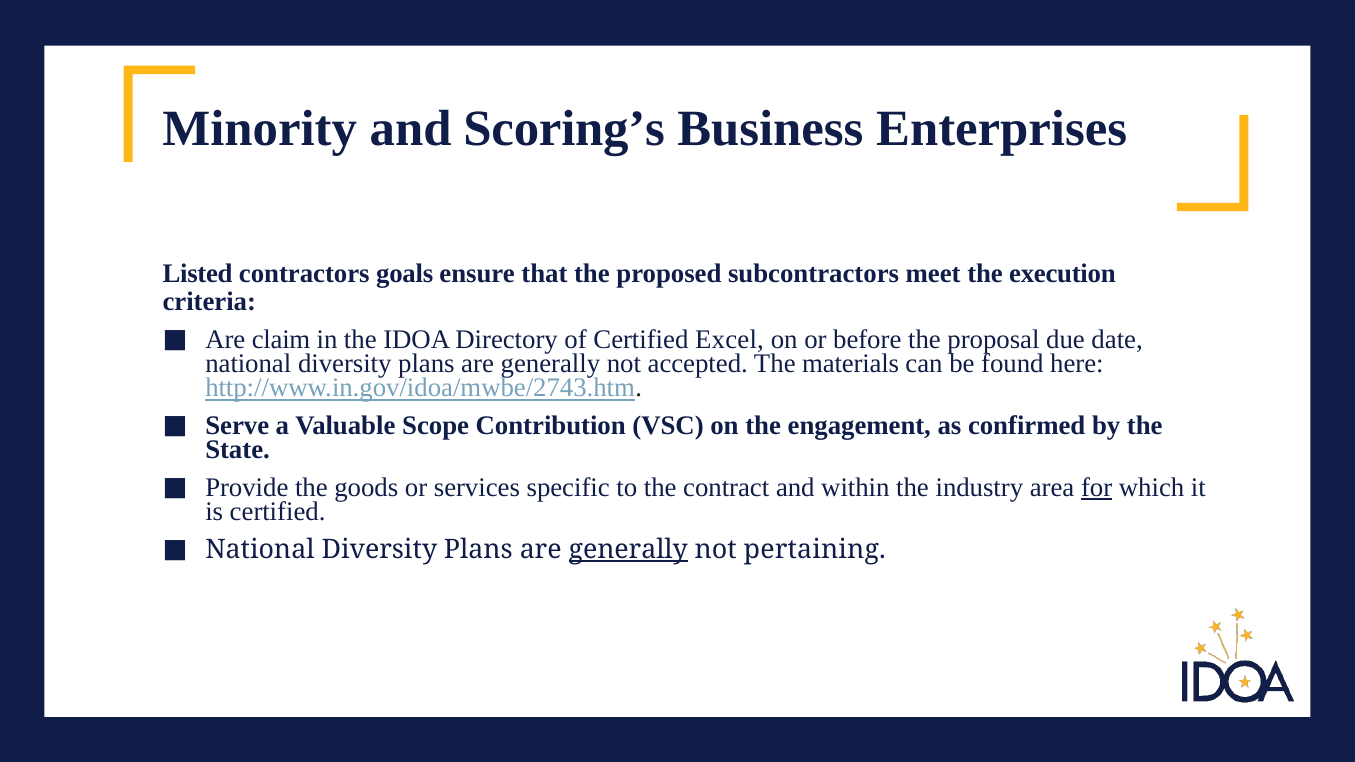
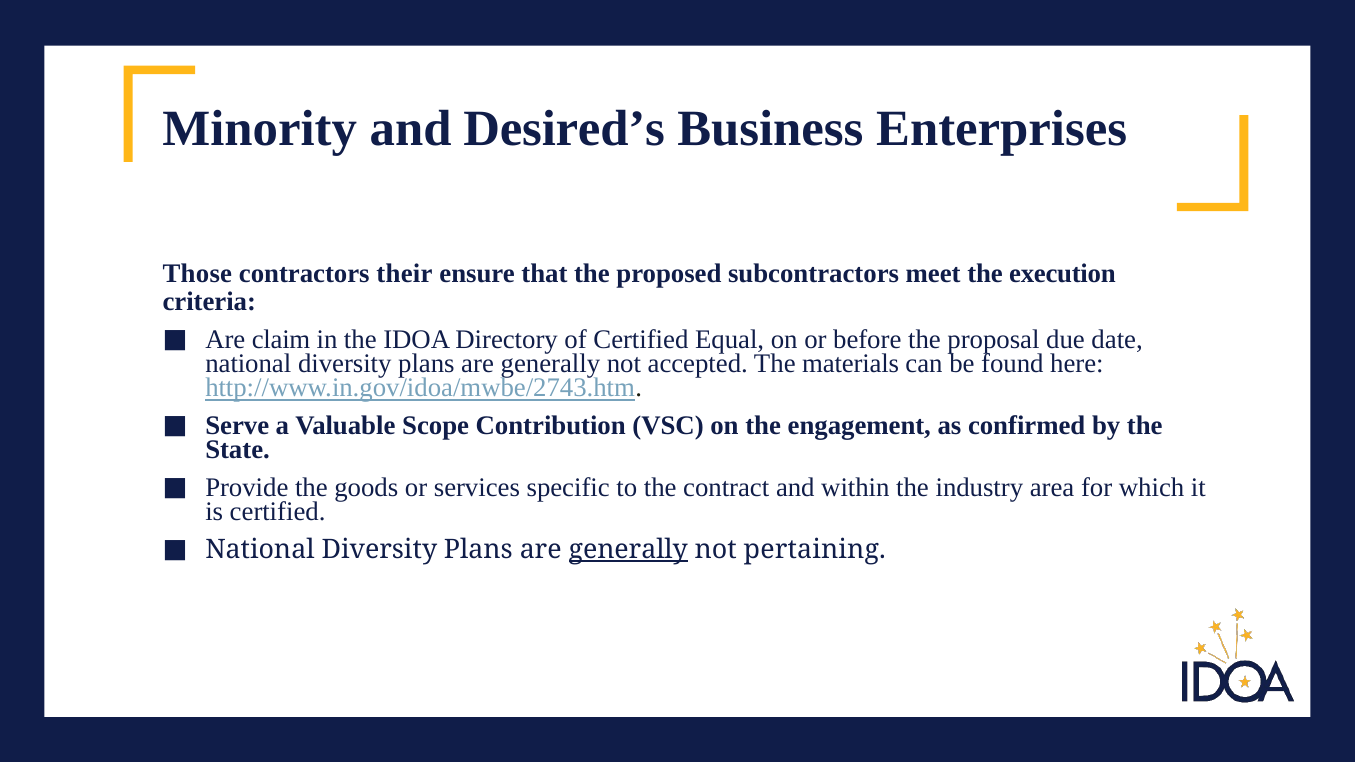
Scoring’s: Scoring’s -> Desired’s
Listed: Listed -> Those
goals: goals -> their
Excel: Excel -> Equal
for underline: present -> none
